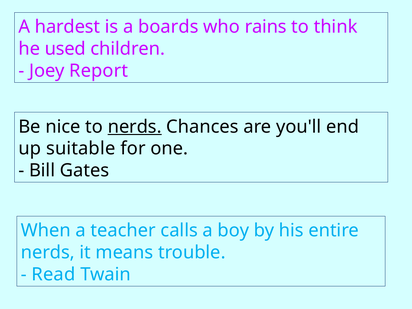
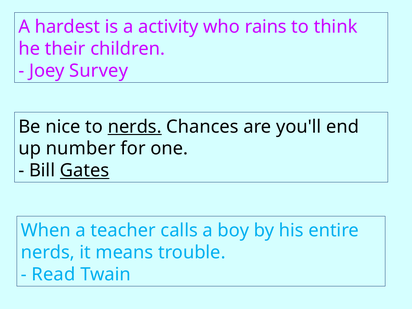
boards: boards -> activity
used: used -> their
Report: Report -> Survey
suitable: suitable -> number
Gates underline: none -> present
